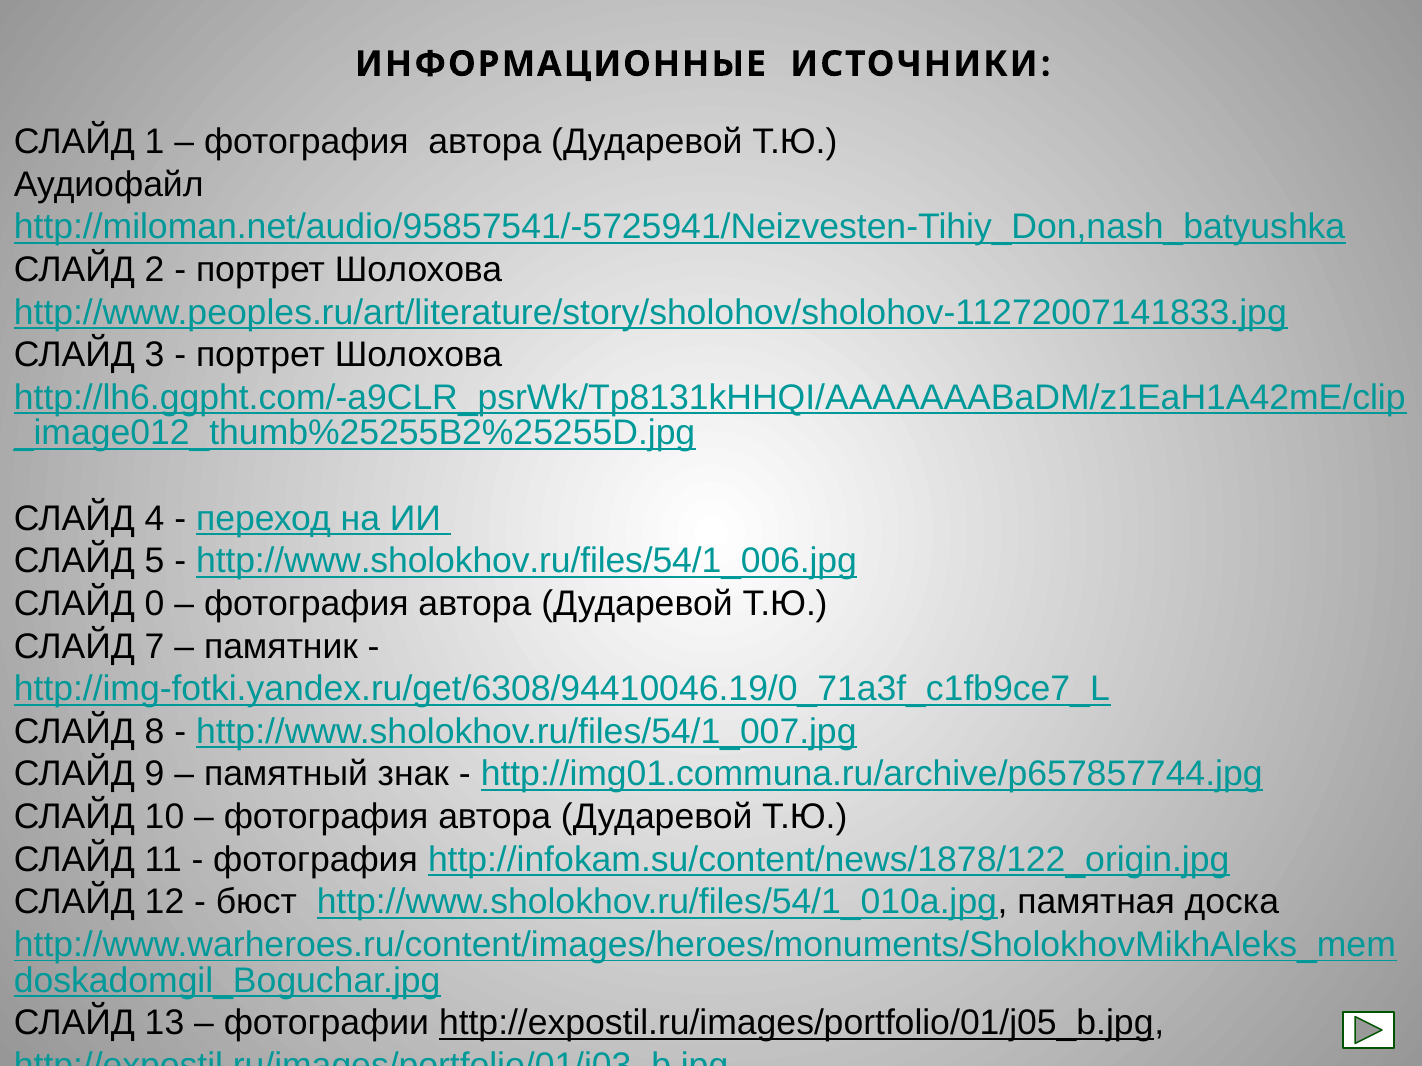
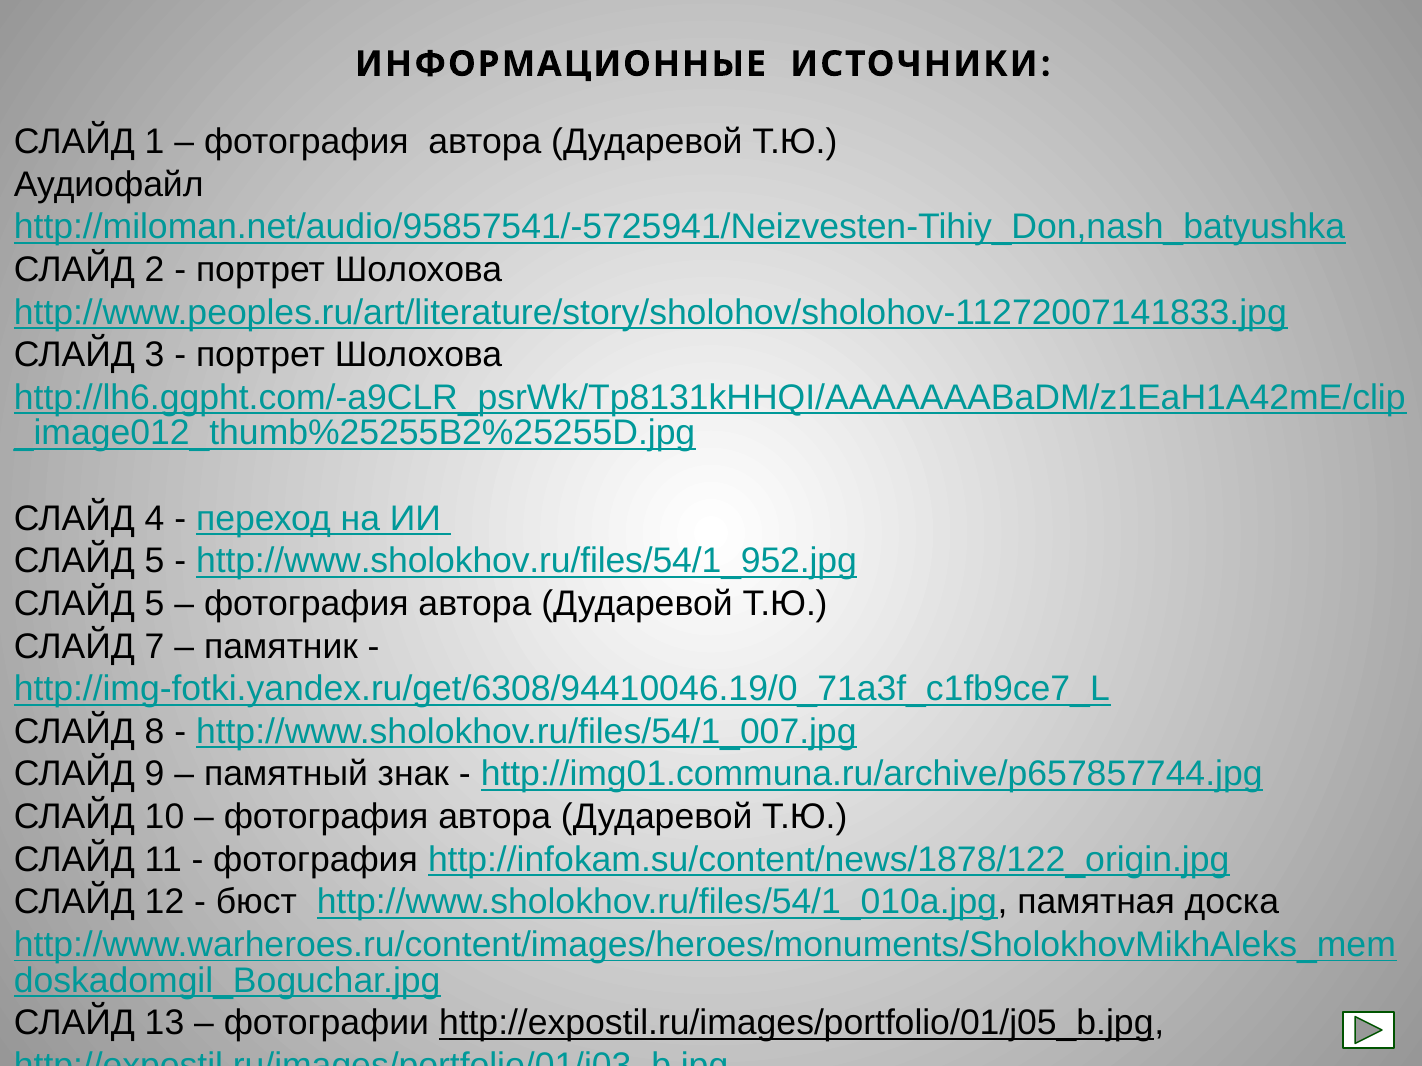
http://www.sholokhov.ru/files/54/1_006.jpg: http://www.sholokhov.ru/files/54/1_006.jpg -> http://www.sholokhov.ru/files/54/1_952.jpg
0 at (155, 604): 0 -> 5
